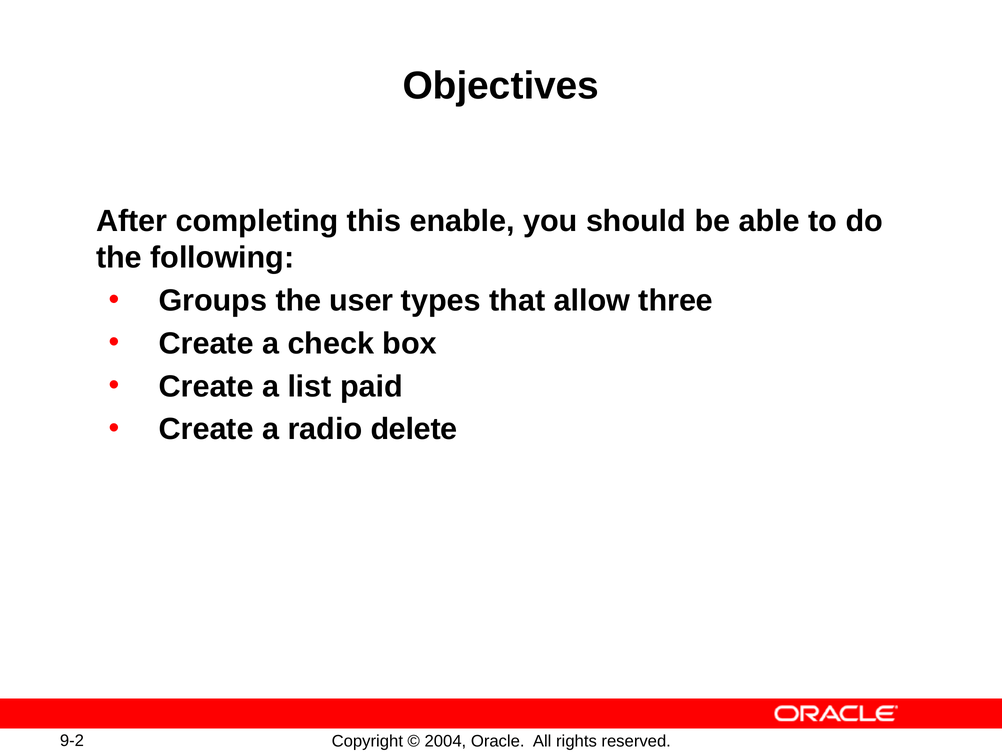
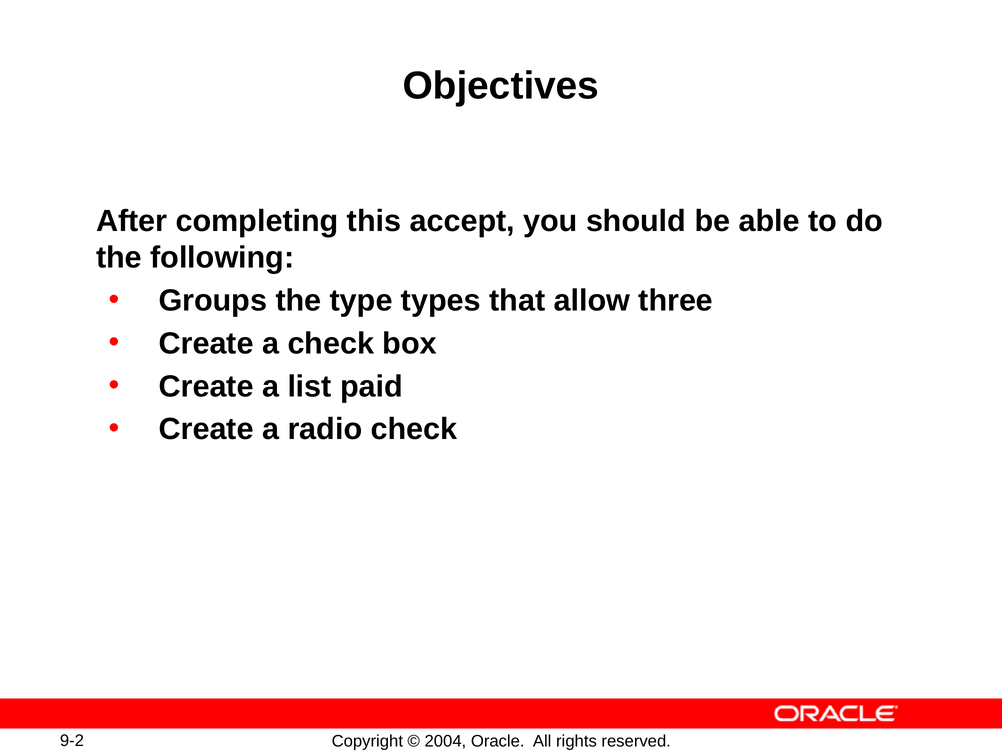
enable: enable -> accept
user: user -> type
radio delete: delete -> check
